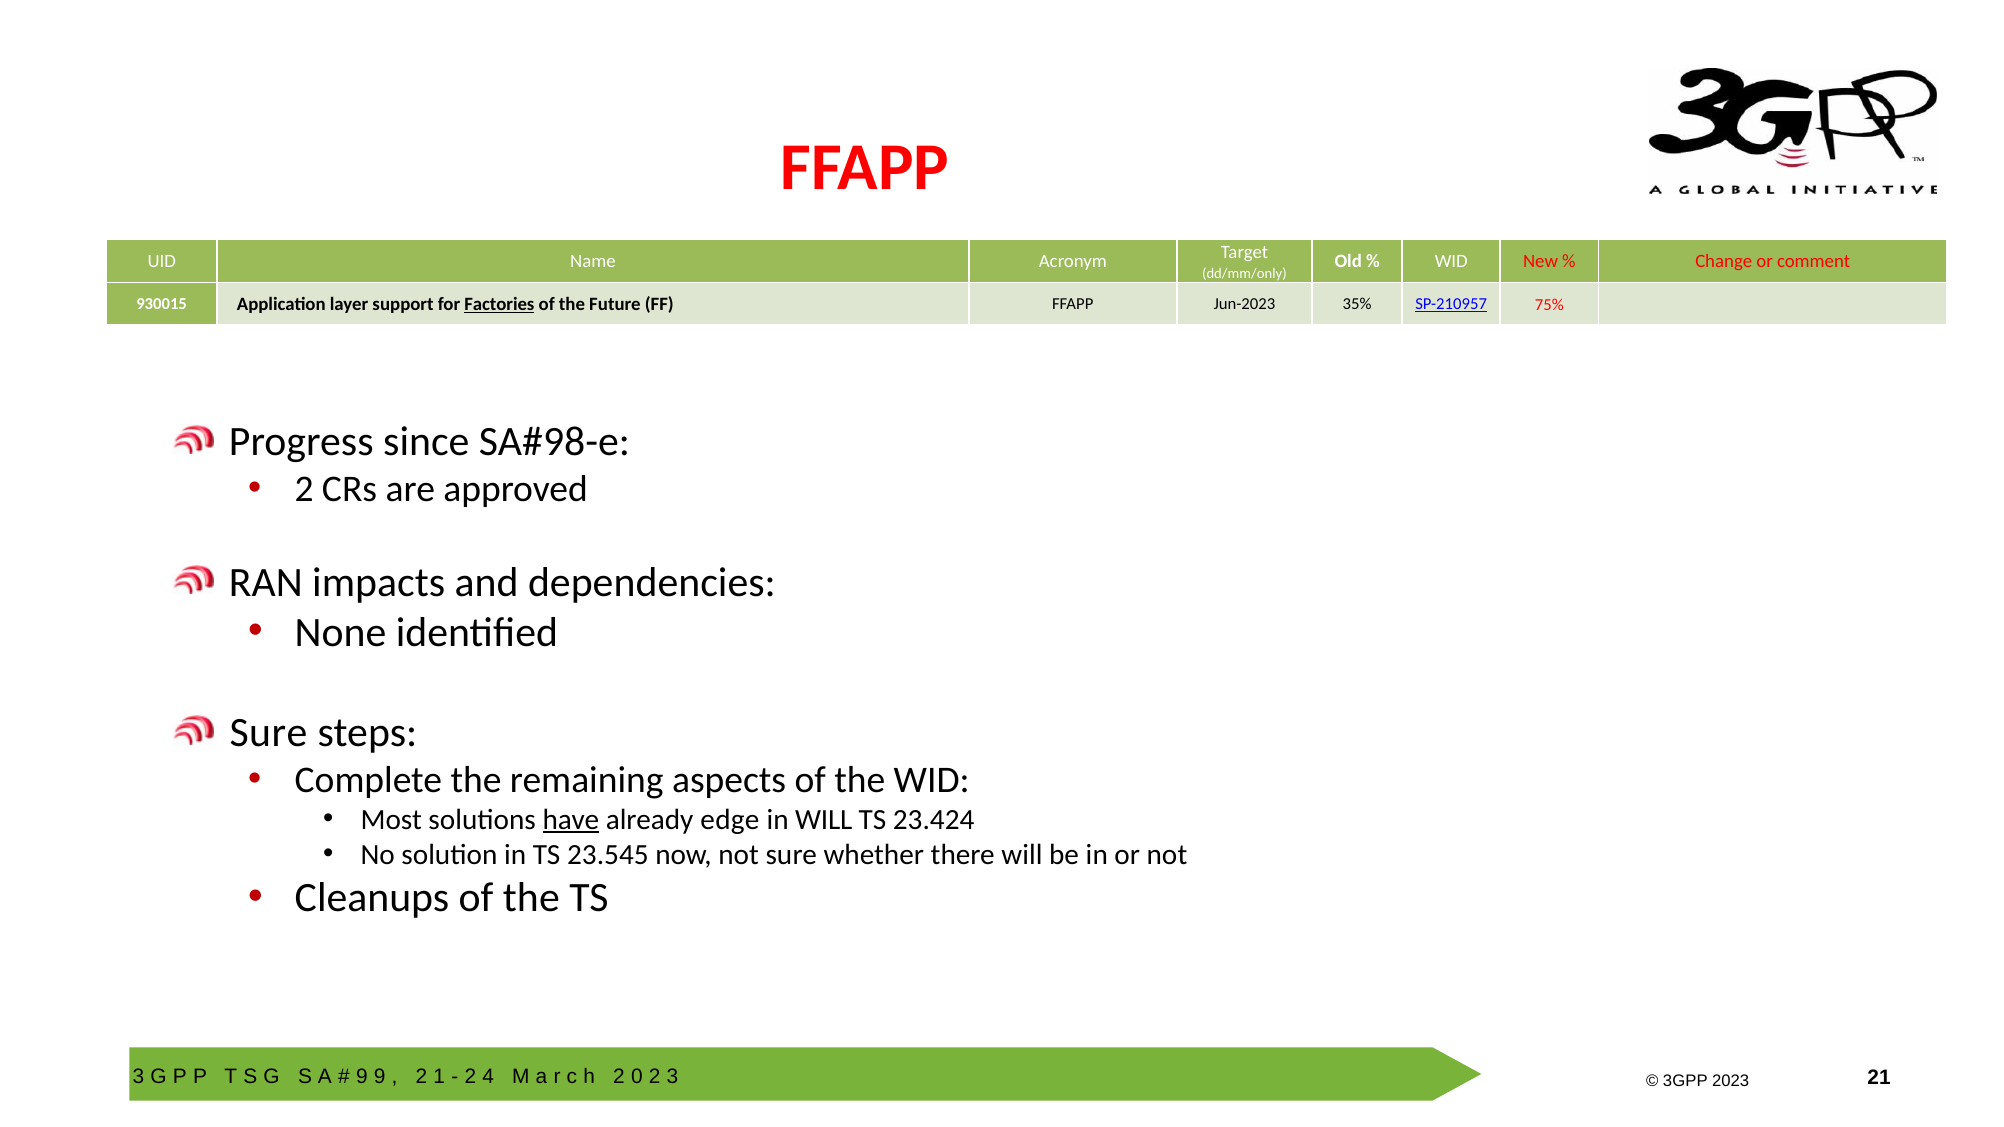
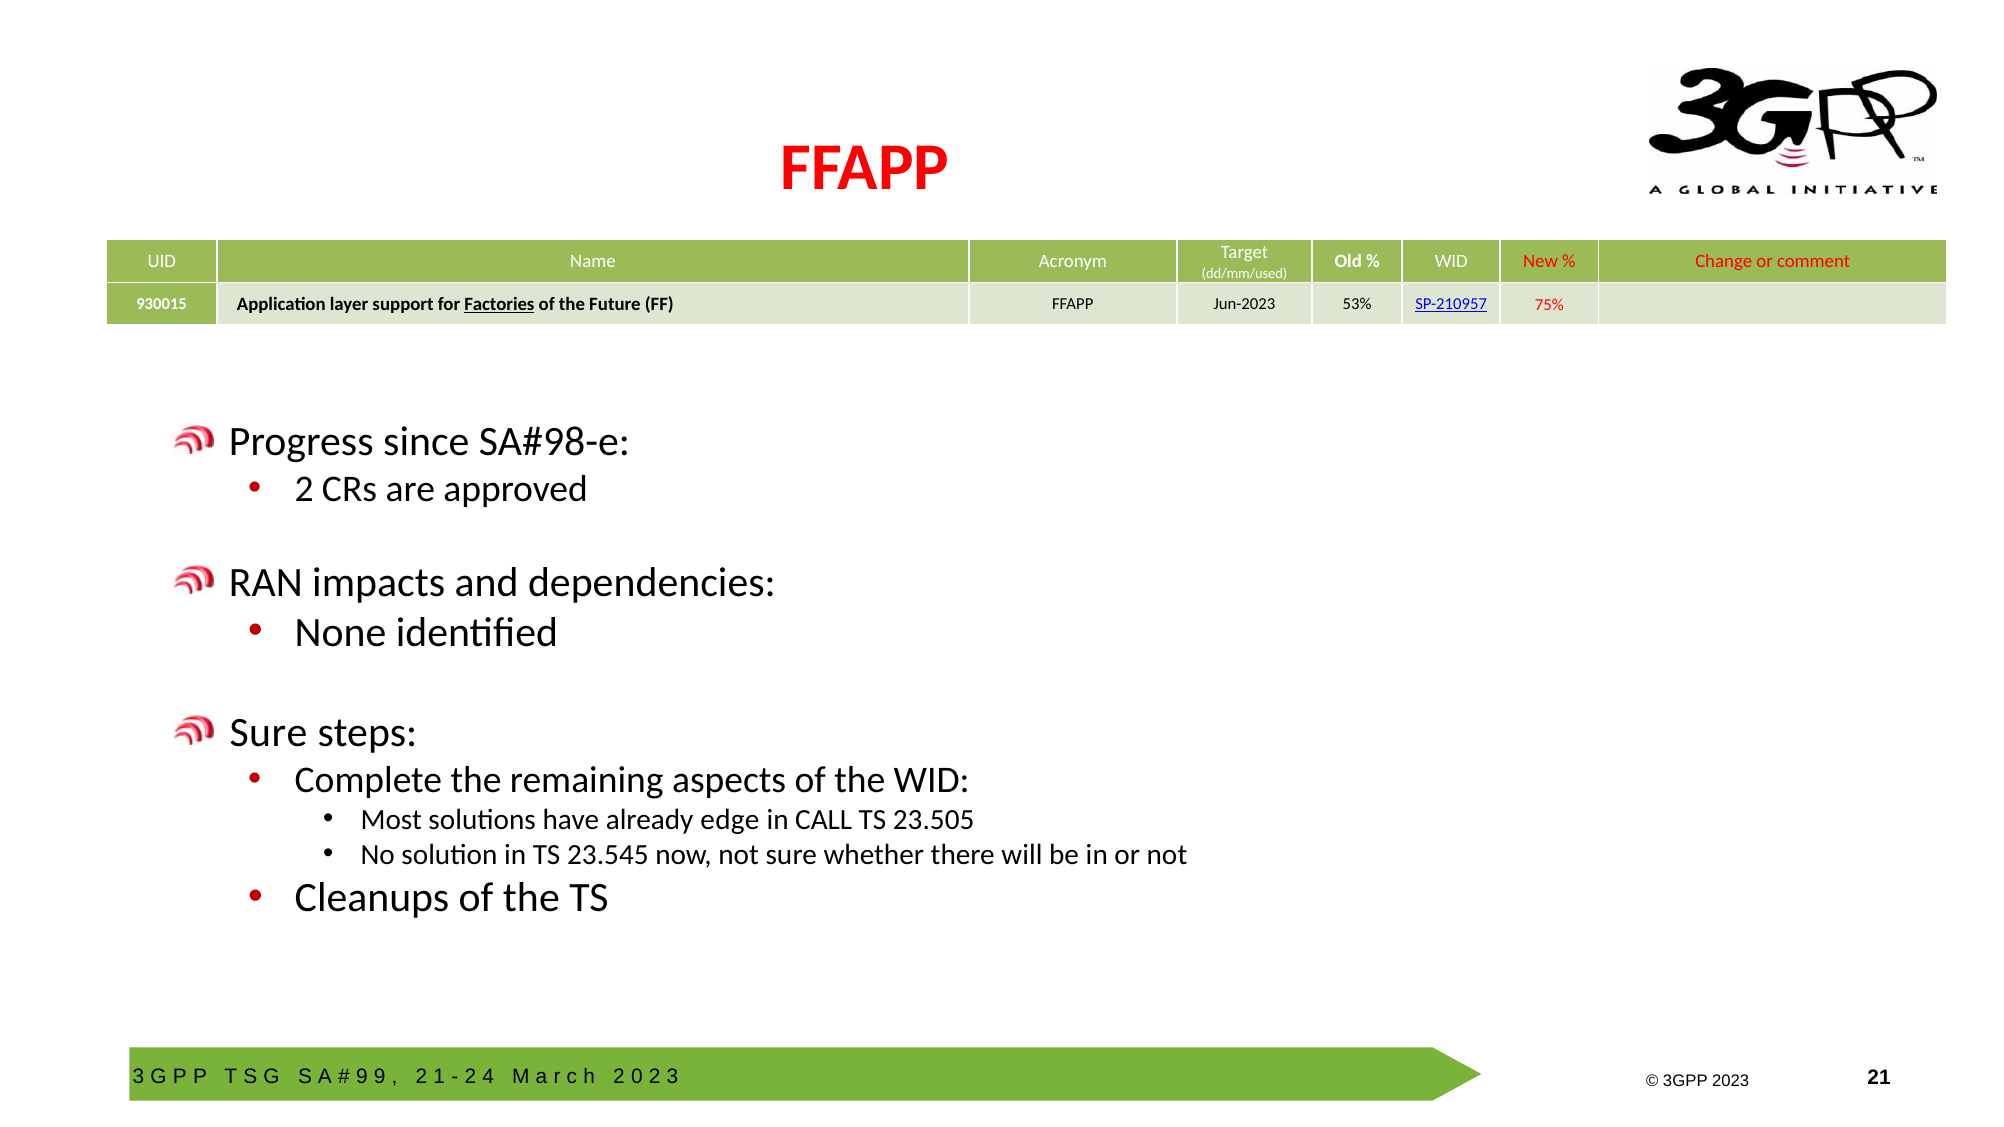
dd/mm/only: dd/mm/only -> dd/mm/used
35%: 35% -> 53%
have underline: present -> none
in WILL: WILL -> CALL
23.424: 23.424 -> 23.505
